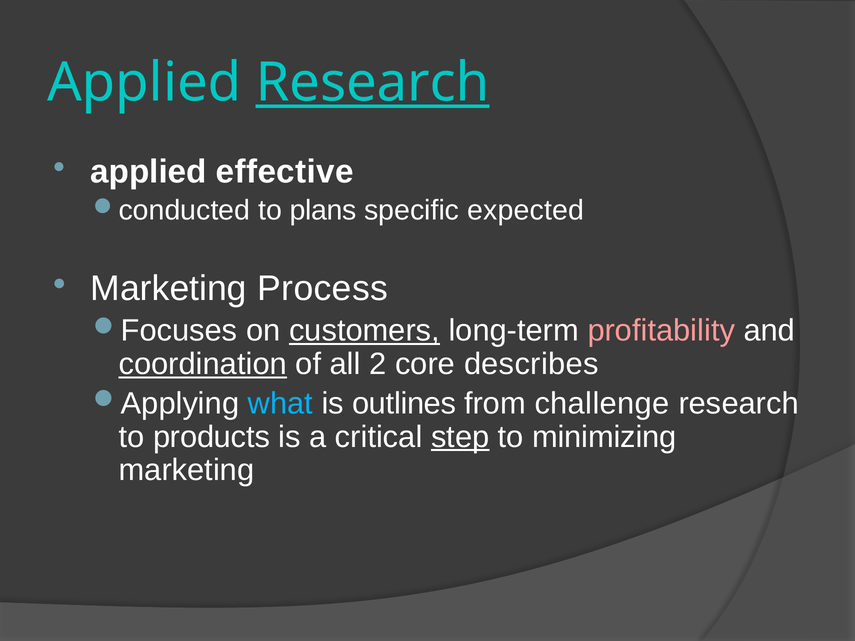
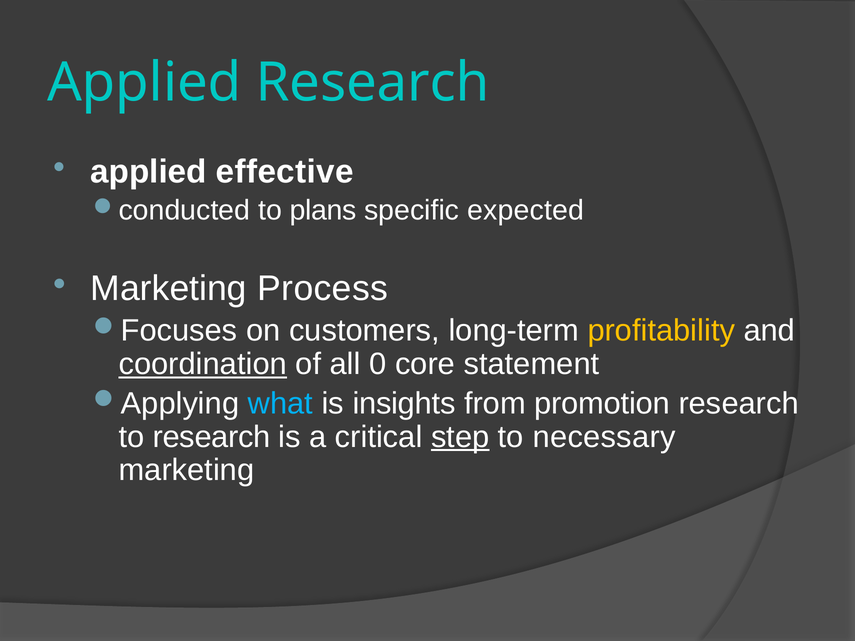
Research at (372, 83) underline: present -> none
customers underline: present -> none
profitability colour: pink -> yellow
2: 2 -> 0
describes: describes -> statement
outlines: outlines -> insights
challenge: challenge -> promotion
to products: products -> research
minimizing: minimizing -> necessary
